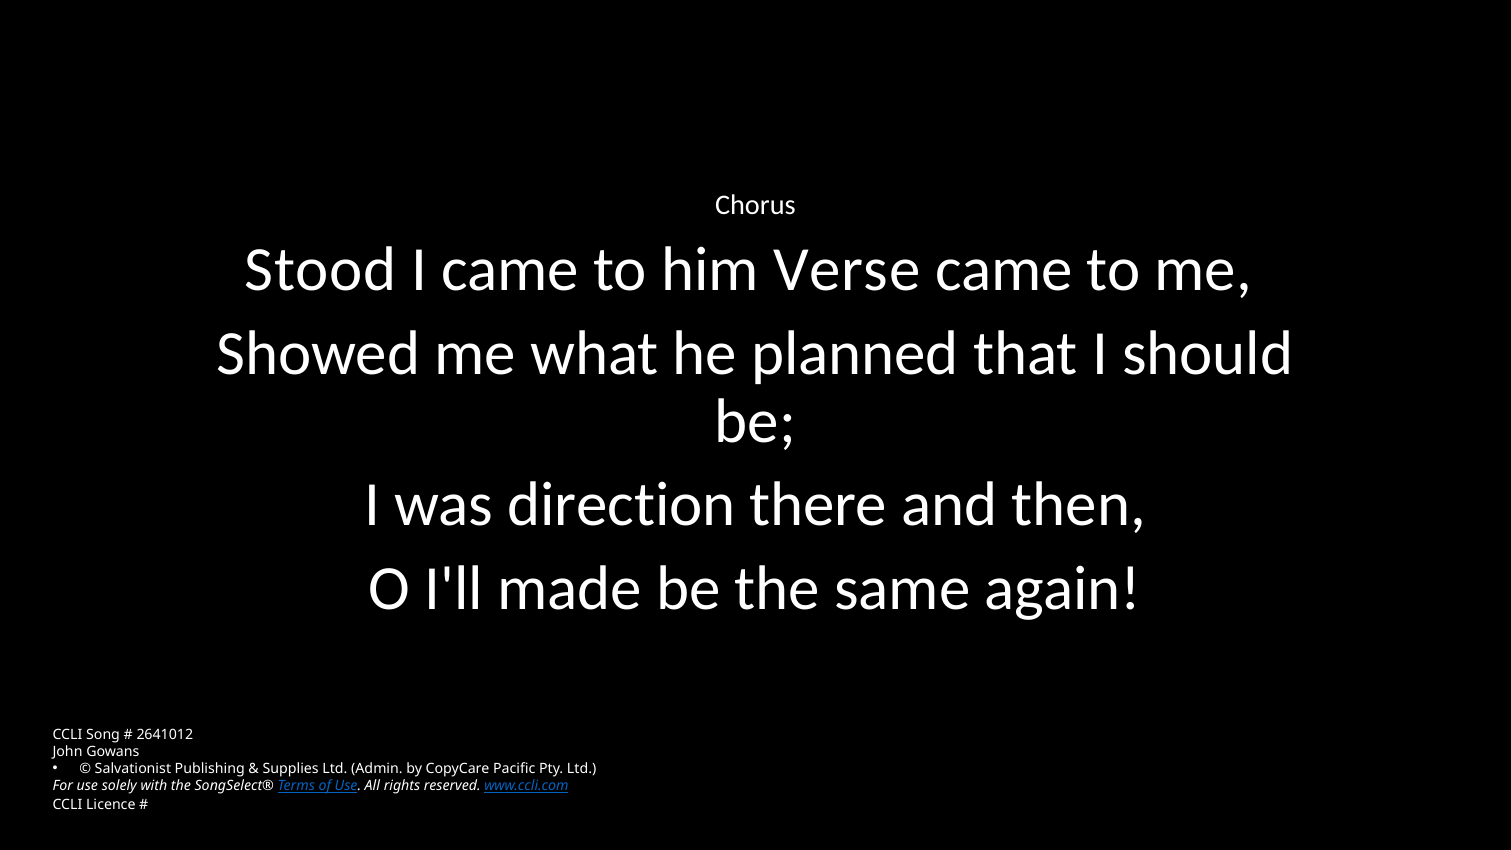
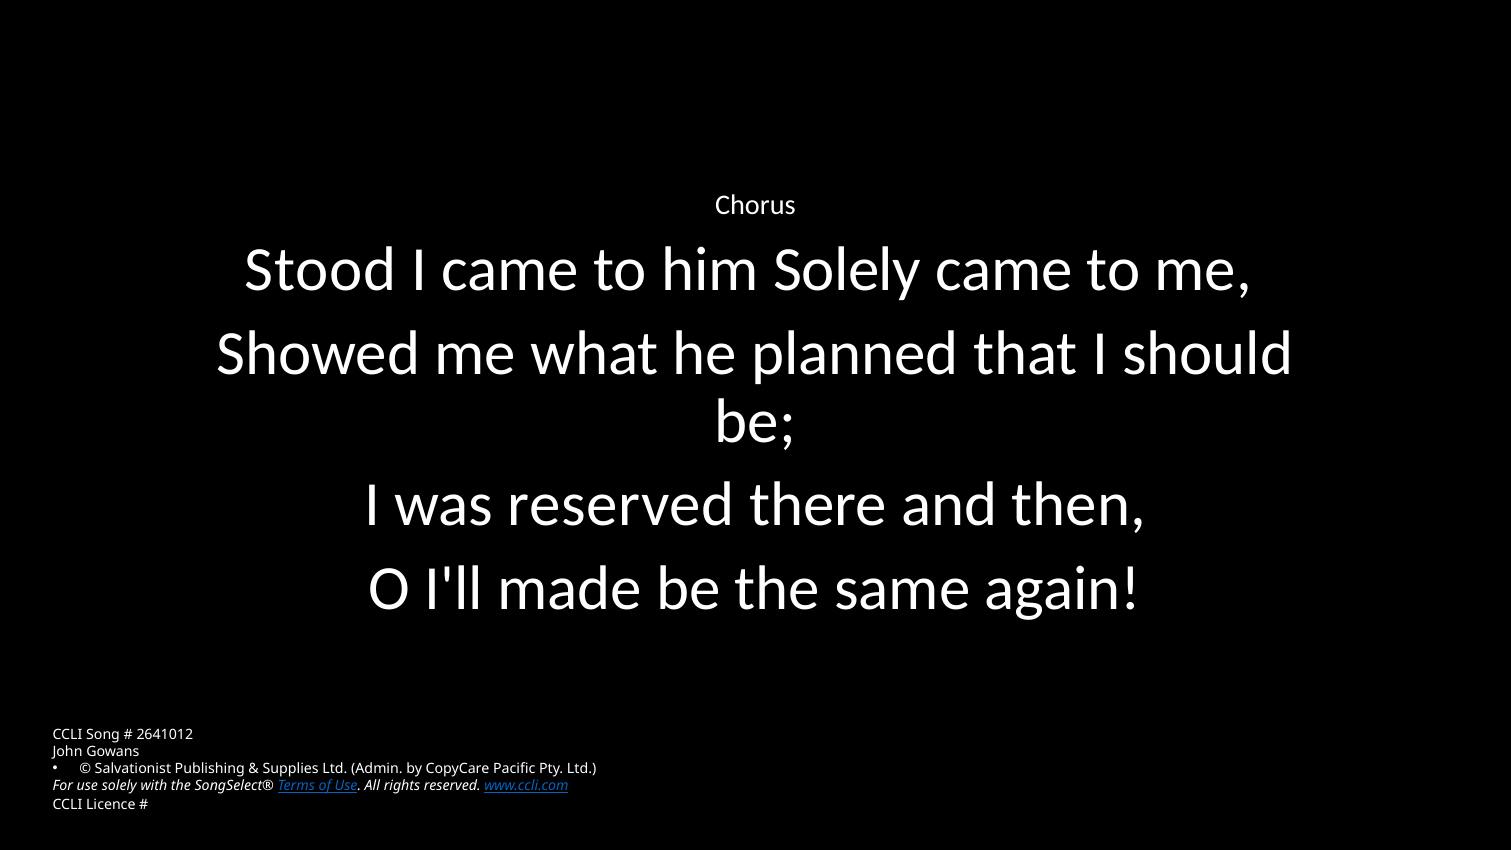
him Verse: Verse -> Solely
was direction: direction -> reserved
